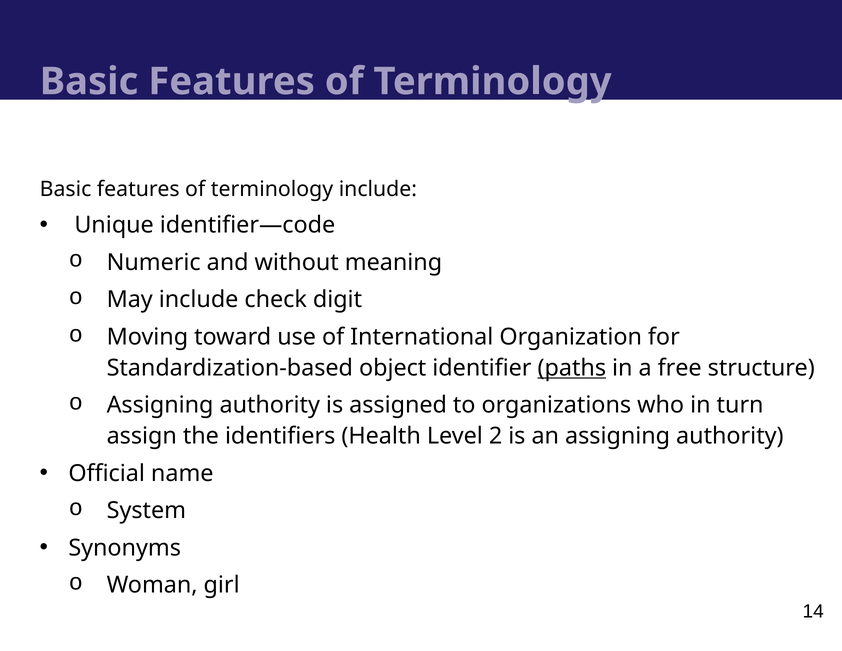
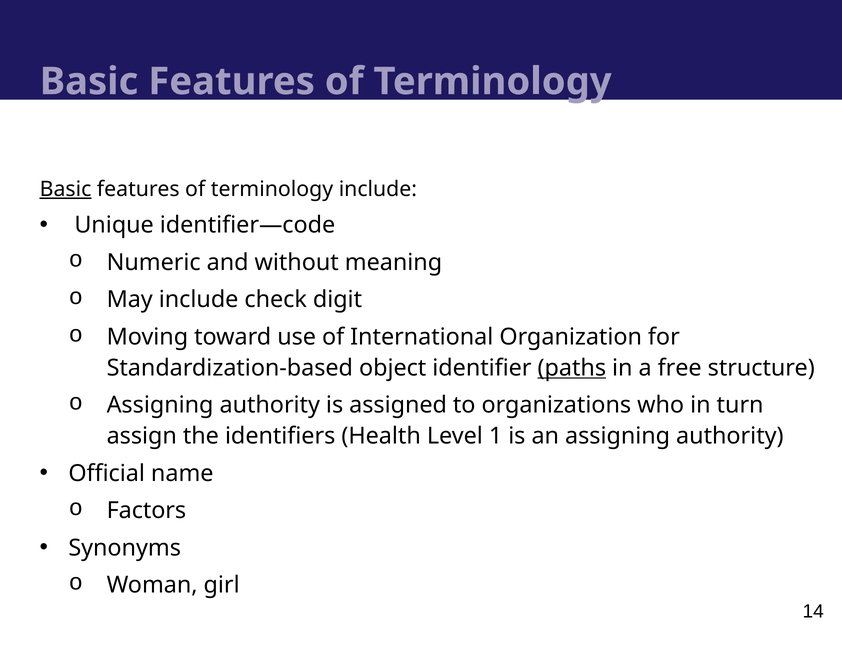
Basic at (66, 189) underline: none -> present
2: 2 -> 1
System: System -> Factors
